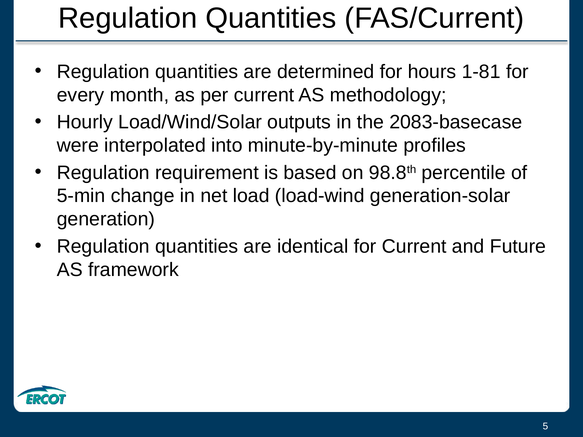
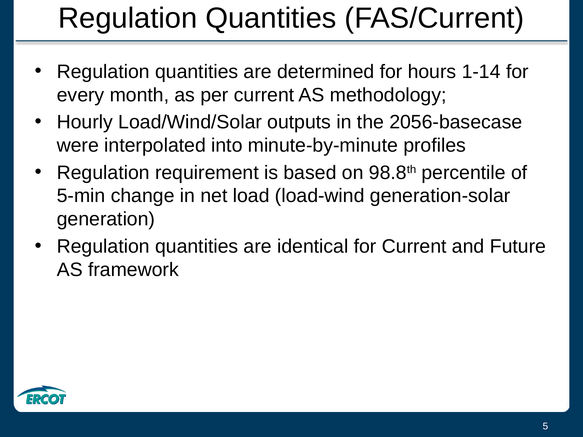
1-81: 1-81 -> 1-14
2083-basecase: 2083-basecase -> 2056-basecase
